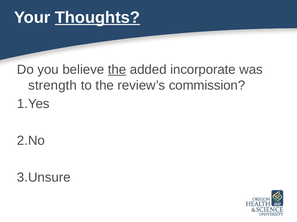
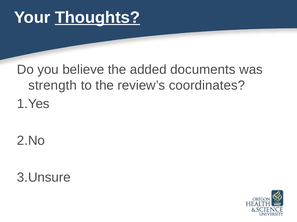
the at (117, 70) underline: present -> none
incorporate: incorporate -> documents
commission: commission -> coordinates
